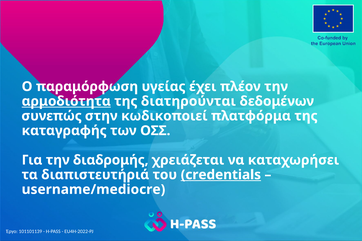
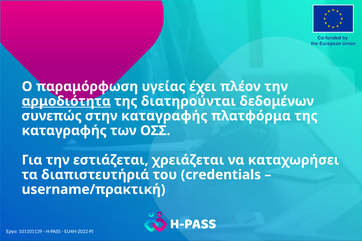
στην κωδικοποιεί: κωδικοποιεί -> καταγραφής
διαδρομής: διαδρομής -> εστιάζεται
credentials underline: present -> none
username/mediocre: username/mediocre -> username/πρακτική
